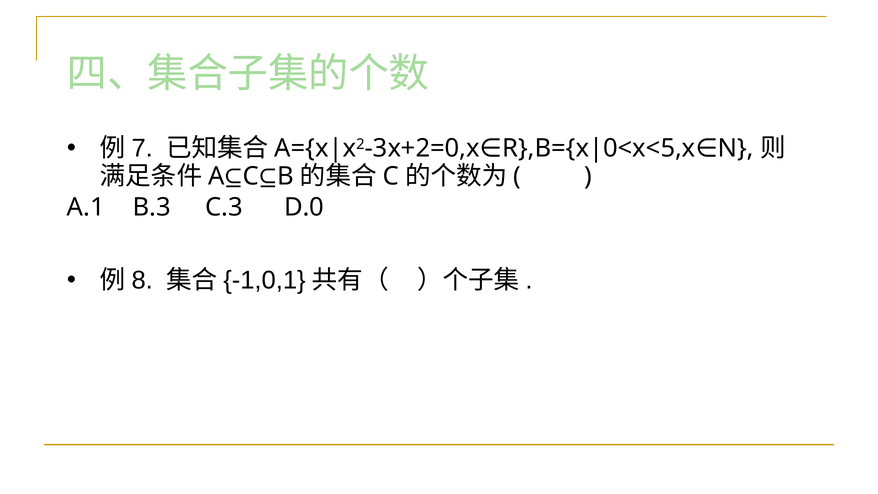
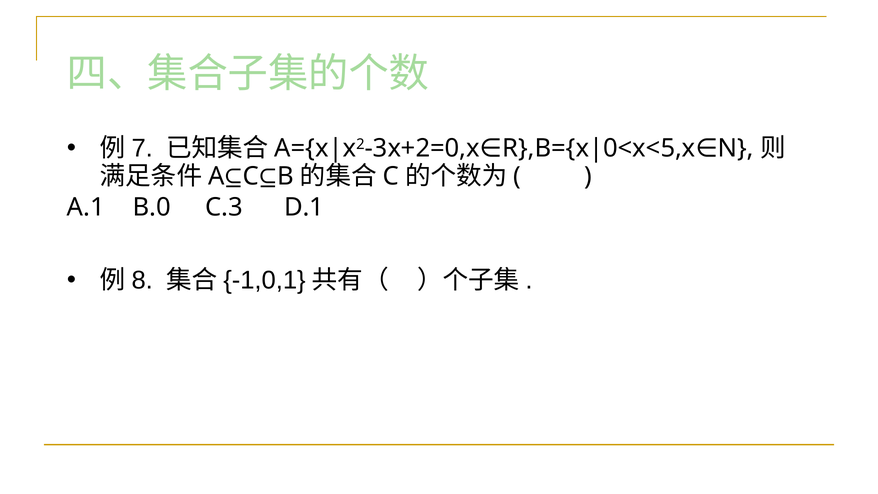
B.3: B.3 -> B.0
D.0: D.0 -> D.1
